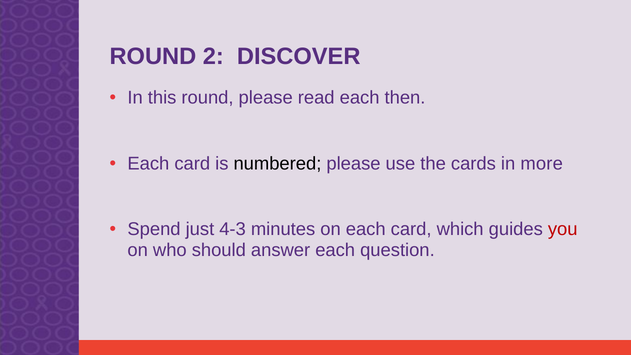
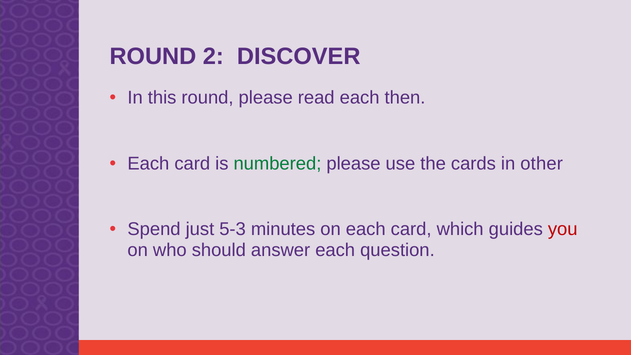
numbered colour: black -> green
more: more -> other
4-3: 4-3 -> 5-3
